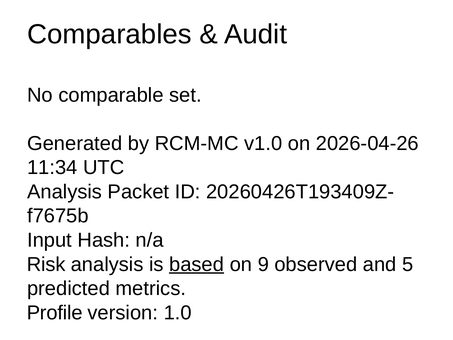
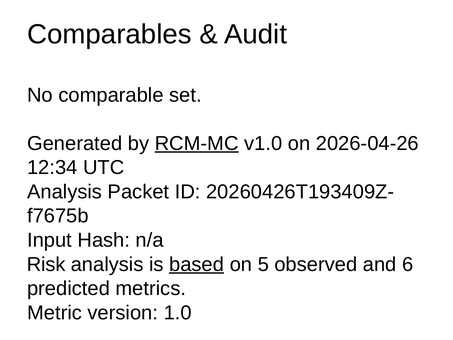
RCM-MC underline: none -> present
11:34: 11:34 -> 12:34
9: 9 -> 5
5: 5 -> 6
Profile: Profile -> Metric
